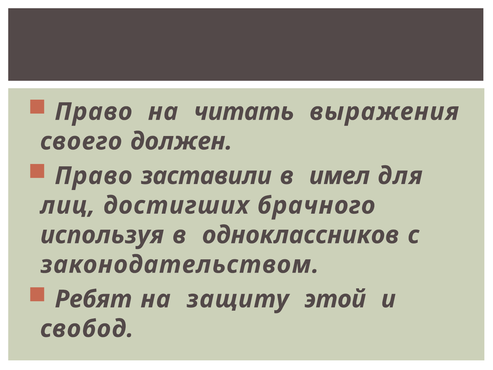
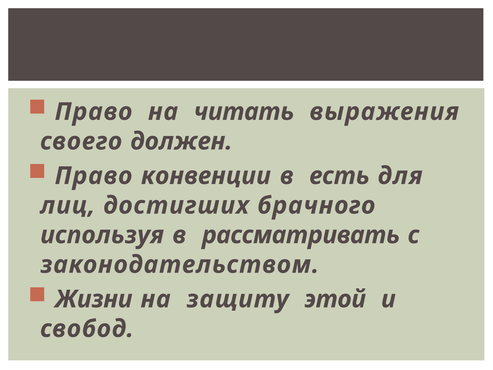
заставили: заставили -> конвенции
имел: имел -> есть
одноклассников: одноклассников -> рассматривать
Ребят: Ребят -> Жизни
